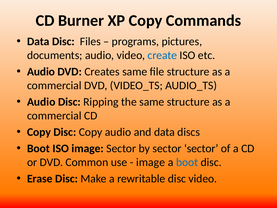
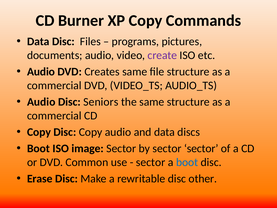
create colour: blue -> purple
Ripping: Ripping -> Seniors
image at (151, 162): image -> sector
disc video: video -> other
